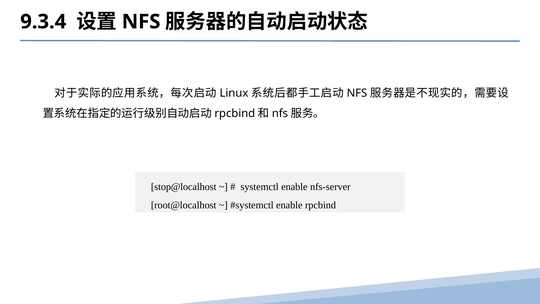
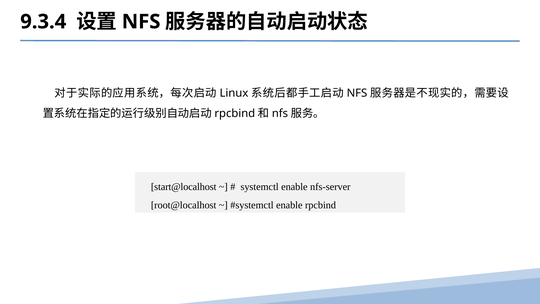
stop@localhost: stop@localhost -> start@localhost
